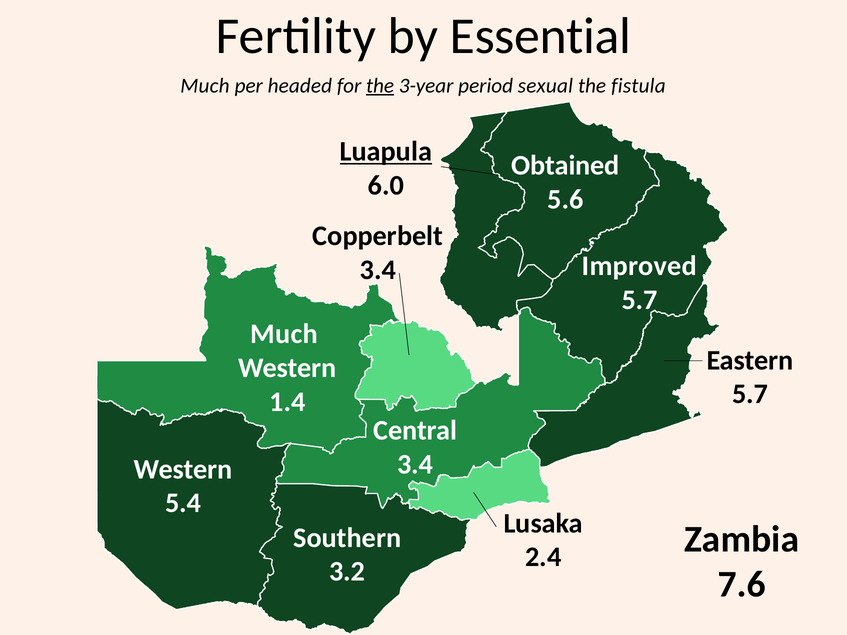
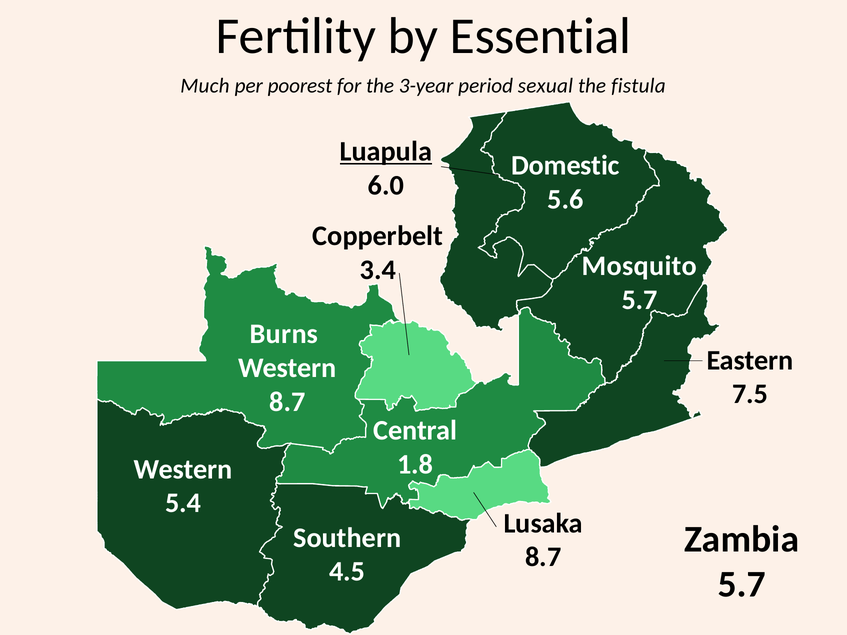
headed: headed -> poorest
the at (380, 86) underline: present -> none
Obtained: Obtained -> Domestic
Improved: Improved -> Mosquito
Much at (284, 334): Much -> Burns
5.7 at (750, 394): 5.7 -> 7.5
1.4 at (287, 402): 1.4 -> 8.7
3.4 at (415, 464): 3.4 -> 1.8
2.4 at (543, 557): 2.4 -> 8.7
3.2: 3.2 -> 4.5
7.6 at (742, 585): 7.6 -> 5.7
